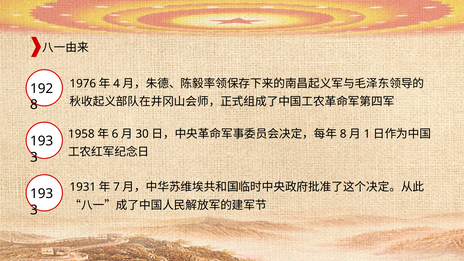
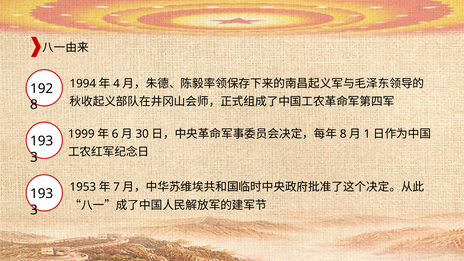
1976: 1976 -> 1994
1958: 1958 -> 1999
1931: 1931 -> 1953
